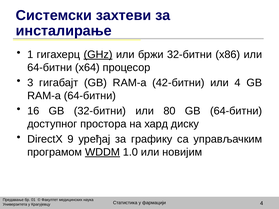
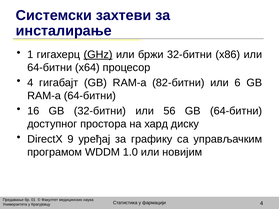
3 at (30, 83): 3 -> 4
42-битни: 42-битни -> 82-битни
или 4: 4 -> 6
80: 80 -> 56
WDDM underline: present -> none
